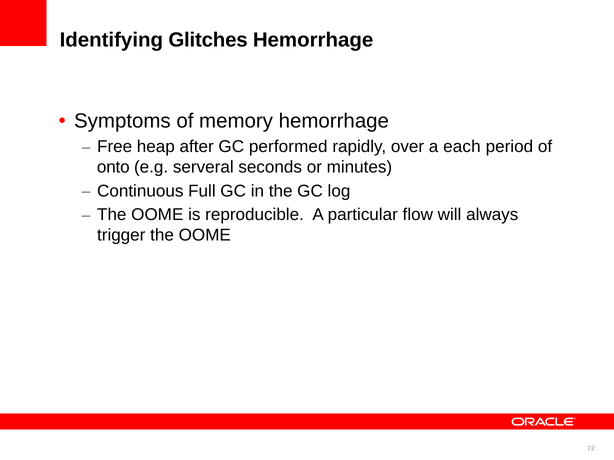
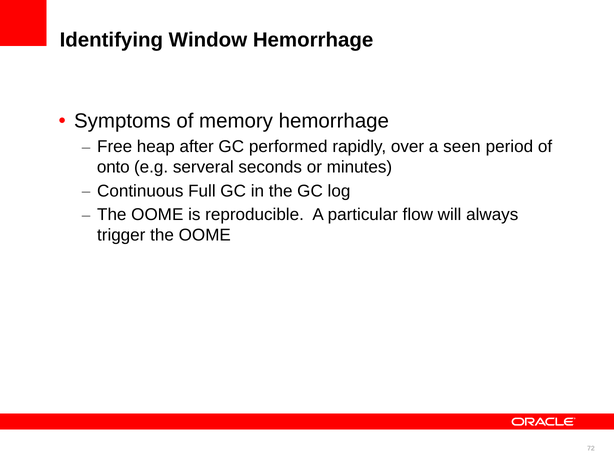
Glitches: Glitches -> Window
each: each -> seen
